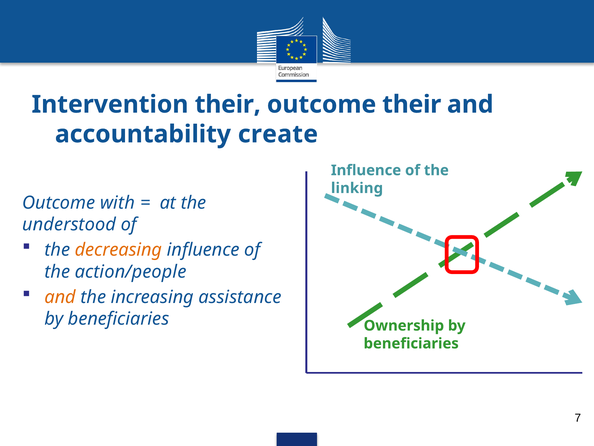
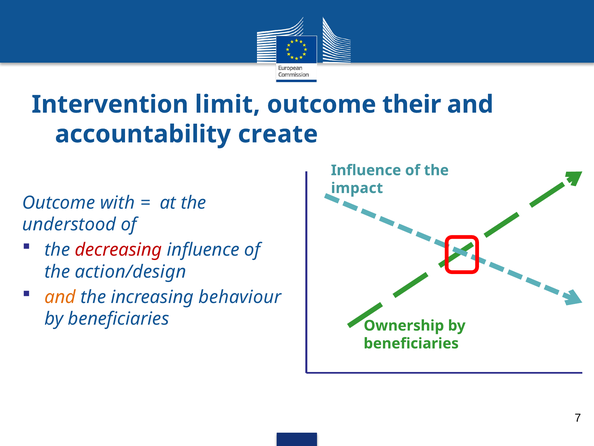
Intervention their: their -> limit
linking: linking -> impact
decreasing colour: orange -> red
action/people: action/people -> action/design
assistance: assistance -> behaviour
